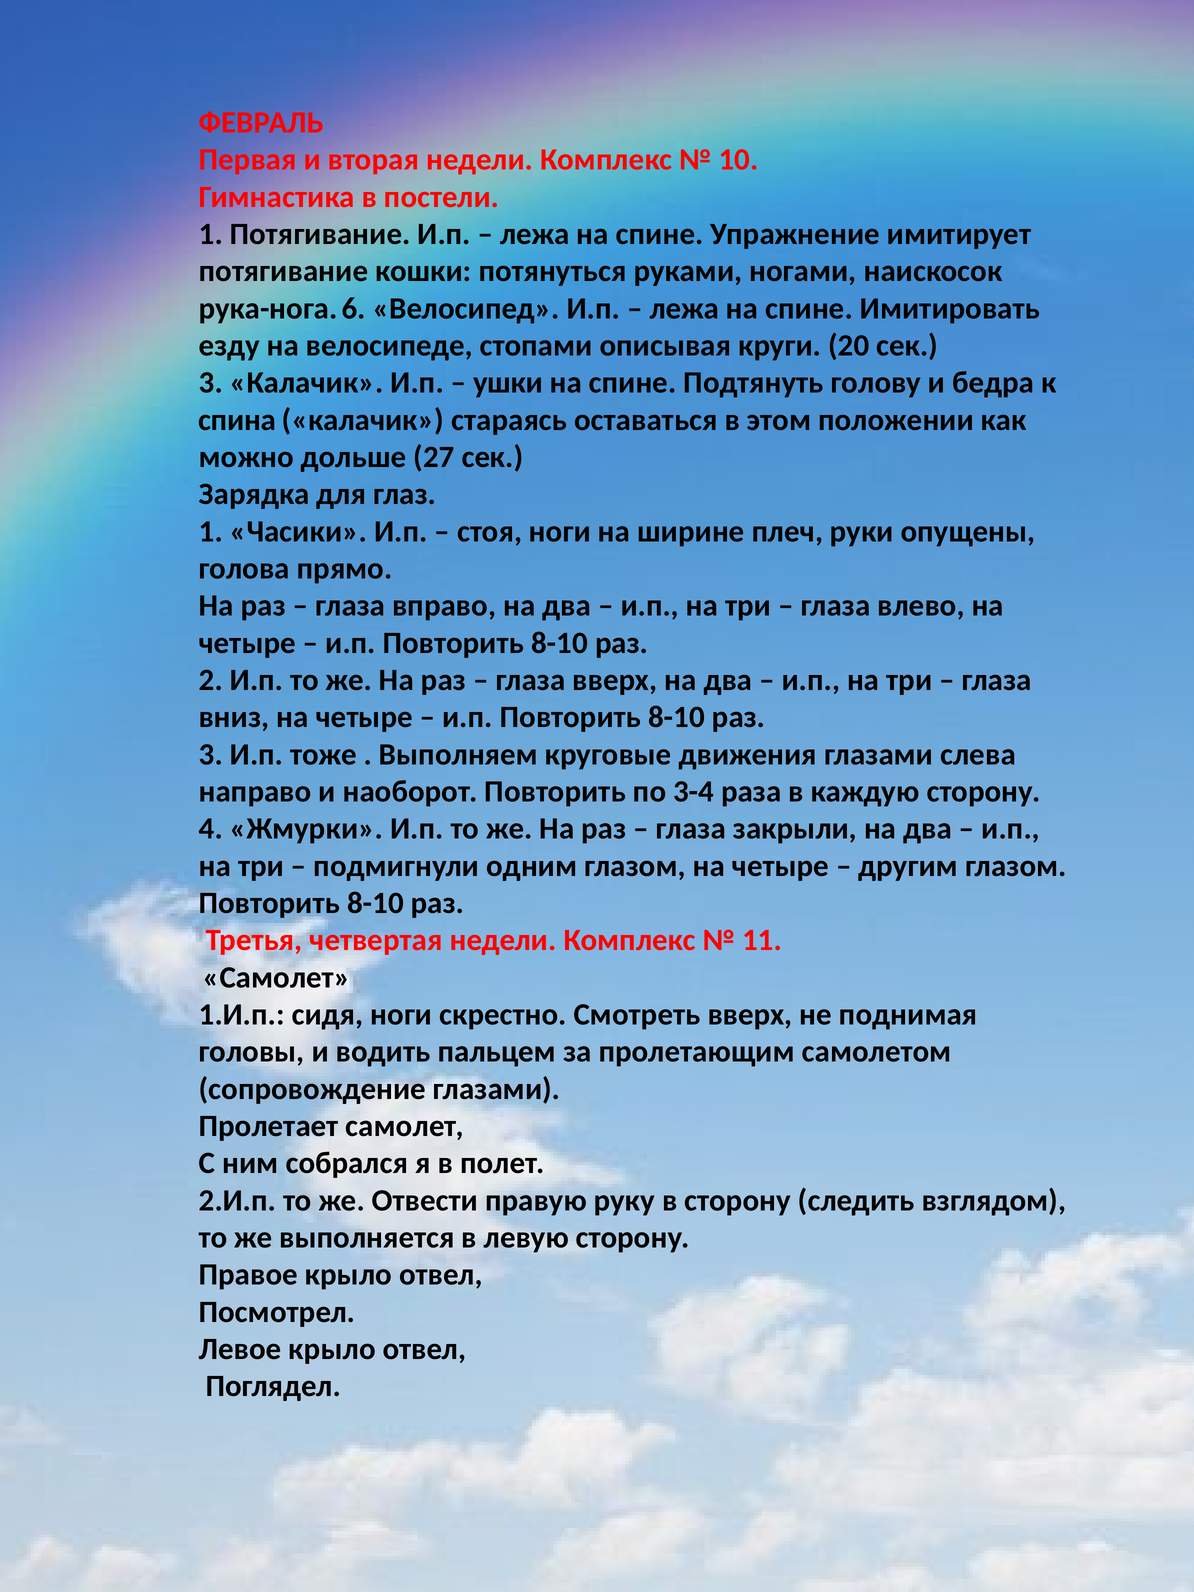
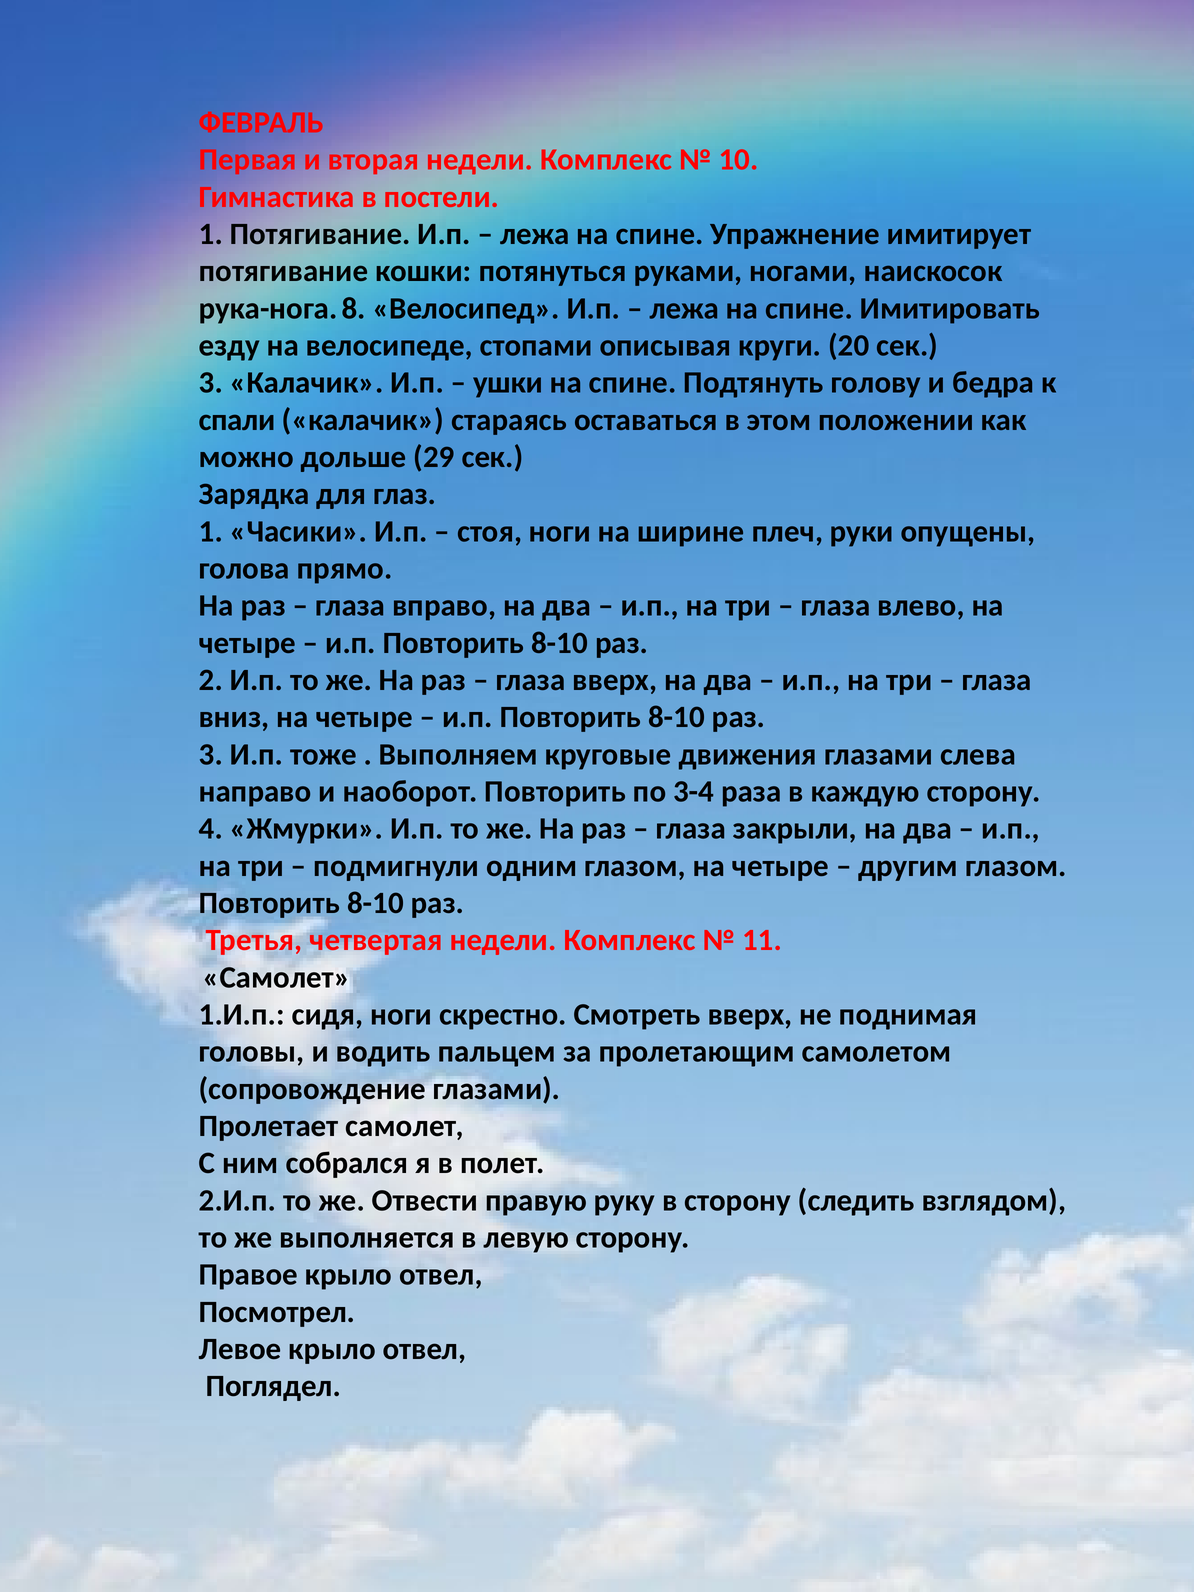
6: 6 -> 8
спина: спина -> спали
27: 27 -> 29
